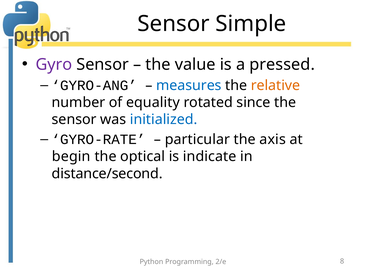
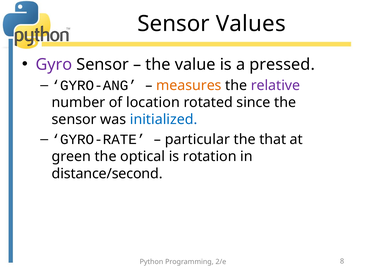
Simple: Simple -> Values
measures colour: blue -> orange
relative colour: orange -> purple
equality: equality -> location
axis: axis -> that
begin: begin -> green
indicate: indicate -> rotation
